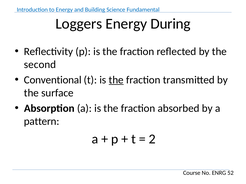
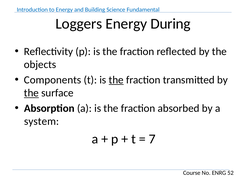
second: second -> objects
Conventional: Conventional -> Components
the at (31, 93) underline: none -> present
pattern: pattern -> system
2: 2 -> 7
